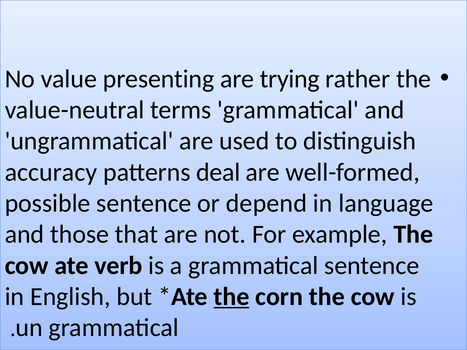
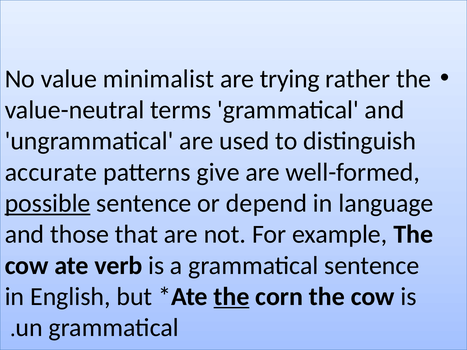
presenting: presenting -> minimalist
accuracy: accuracy -> accurate
deal: deal -> give
possible underline: none -> present
